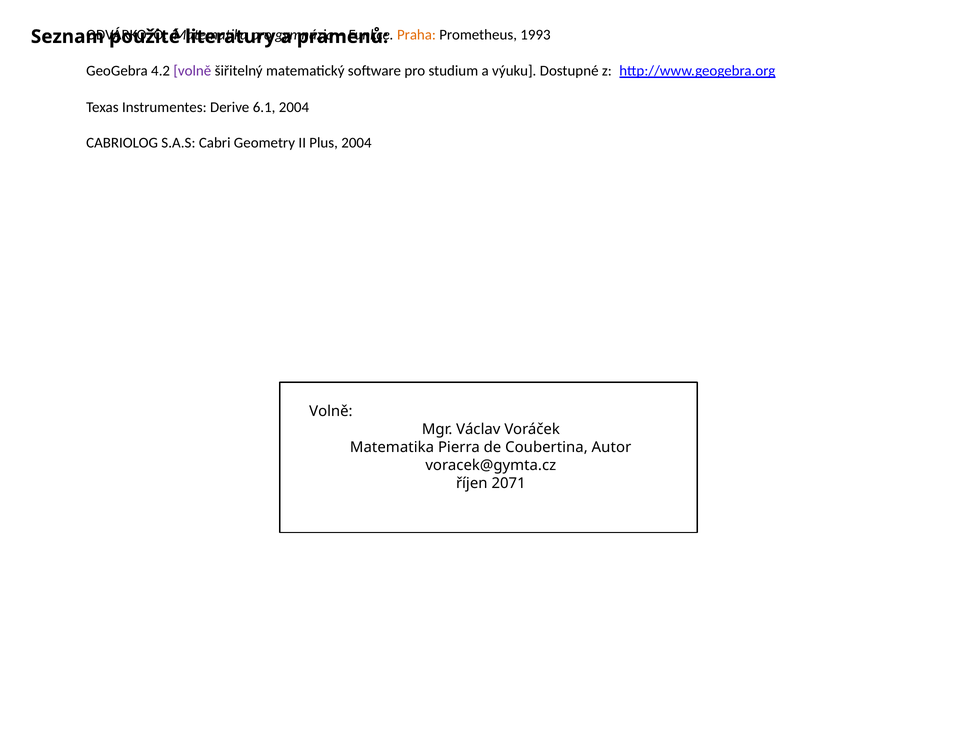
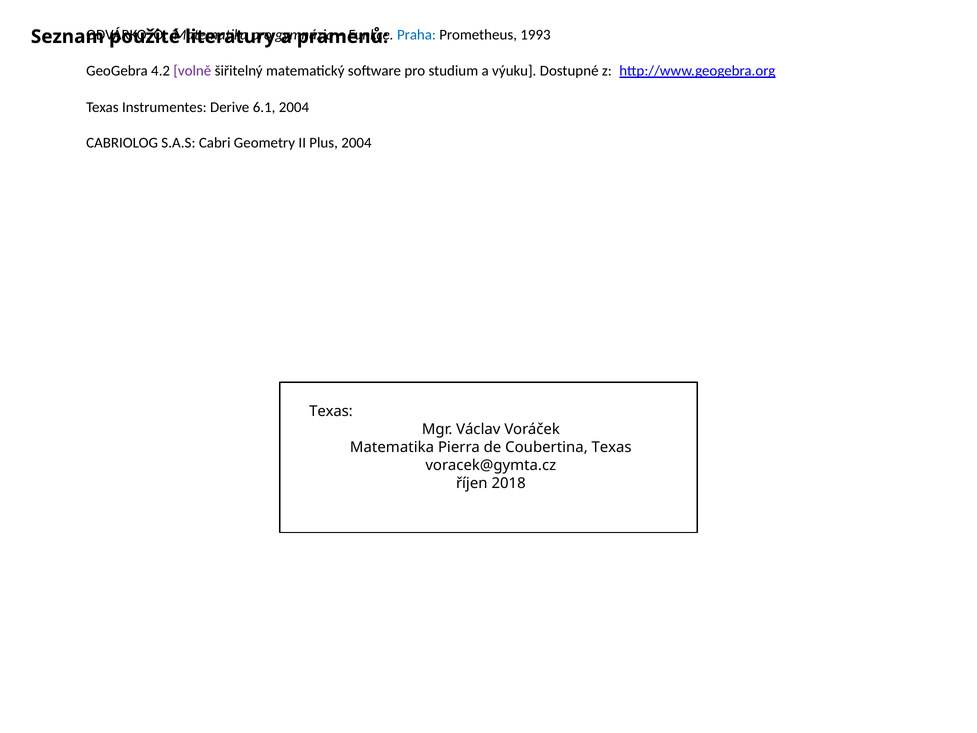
Praha colour: orange -> blue
Volně at (331, 411): Volně -> Texas
Coubertina Autor: Autor -> Texas
2071: 2071 -> 2018
